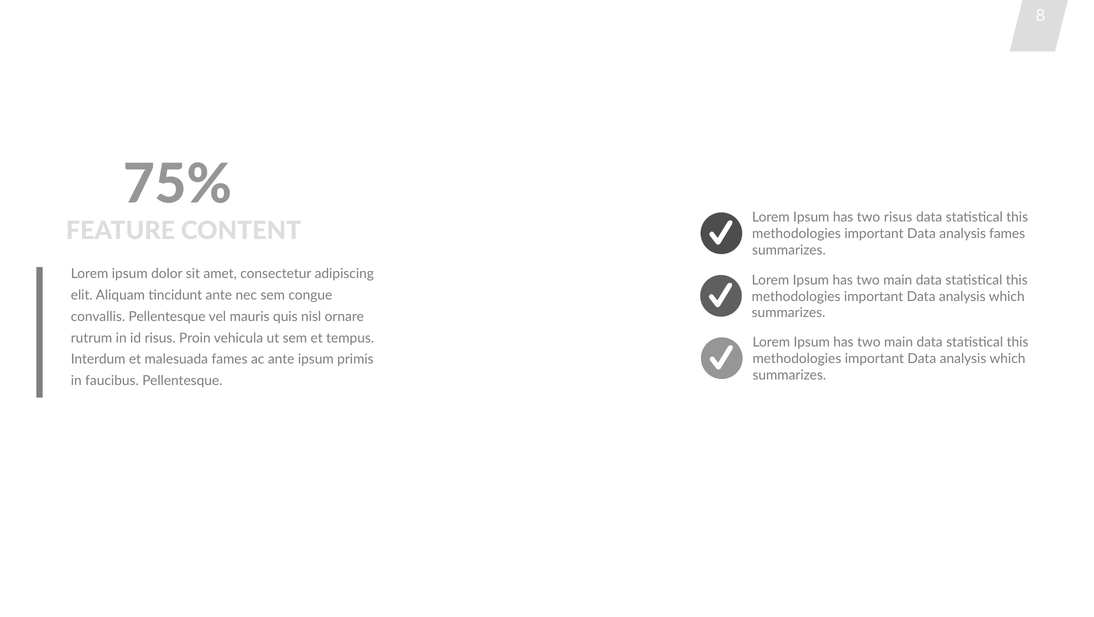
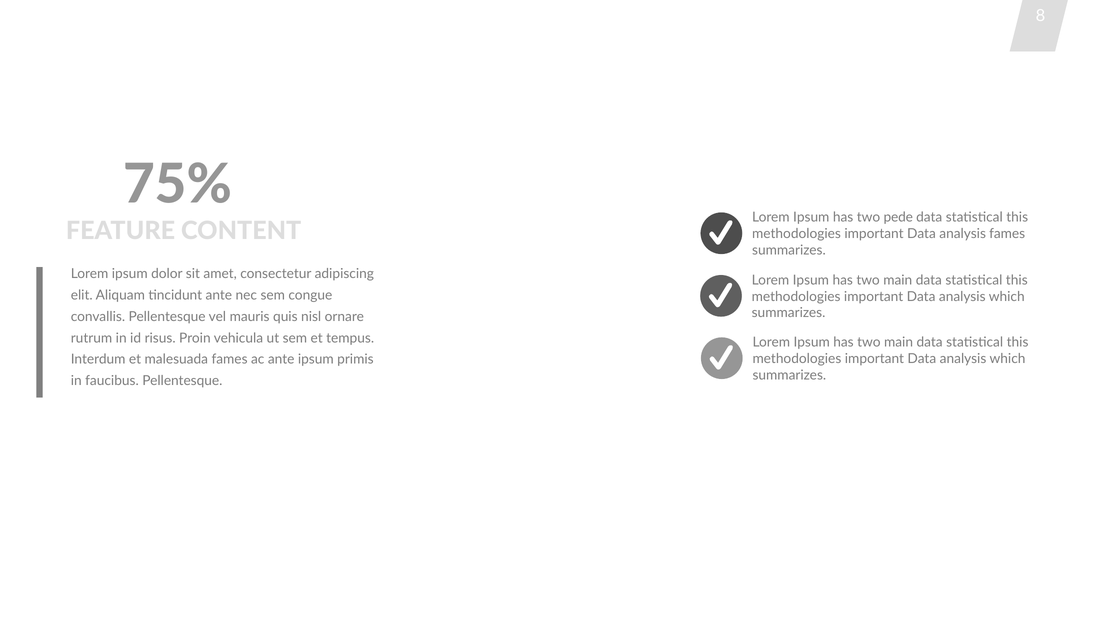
two risus: risus -> pede
